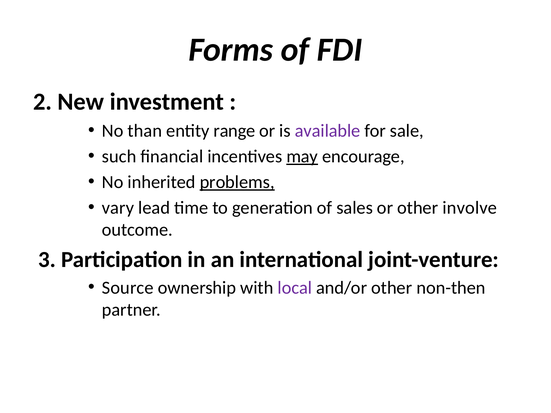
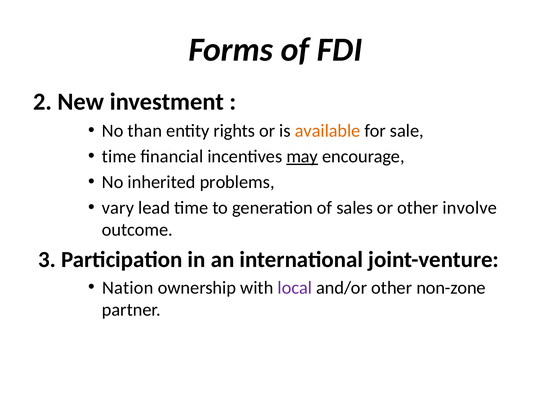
range: range -> rights
available colour: purple -> orange
such at (119, 156): such -> time
problems underline: present -> none
Source: Source -> Nation
non-then: non-then -> non-zone
